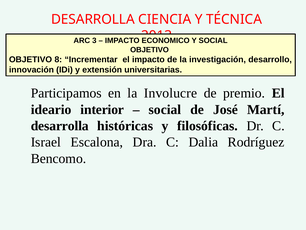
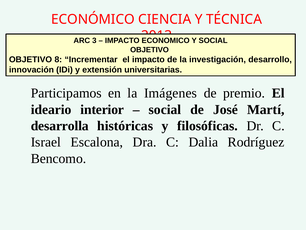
DESARROLLA at (93, 19): DESARROLLA -> ECONÓMICO
Involucre: Involucre -> Imágenes
